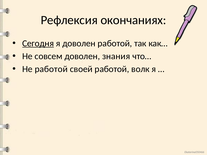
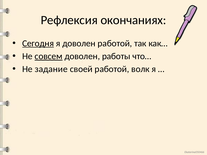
совсем underline: none -> present
знания: знания -> работы
Не работой: работой -> задание
